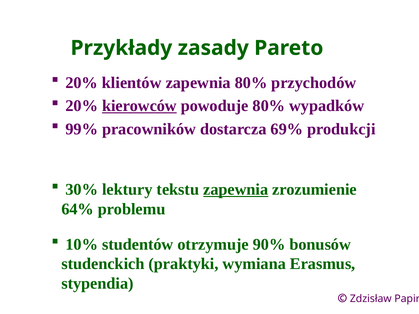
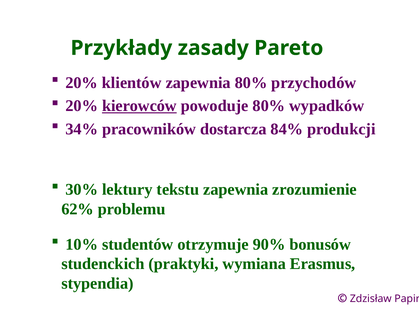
99%: 99% -> 34%
69%: 69% -> 84%
zapewnia at (236, 190) underline: present -> none
64%: 64% -> 62%
